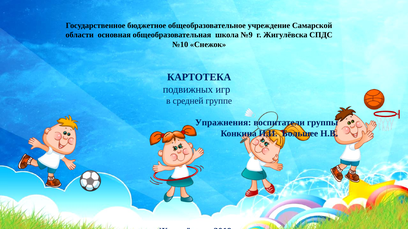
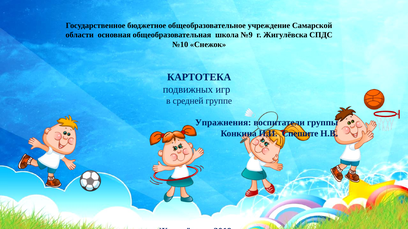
Большее: Большее -> Спешите
